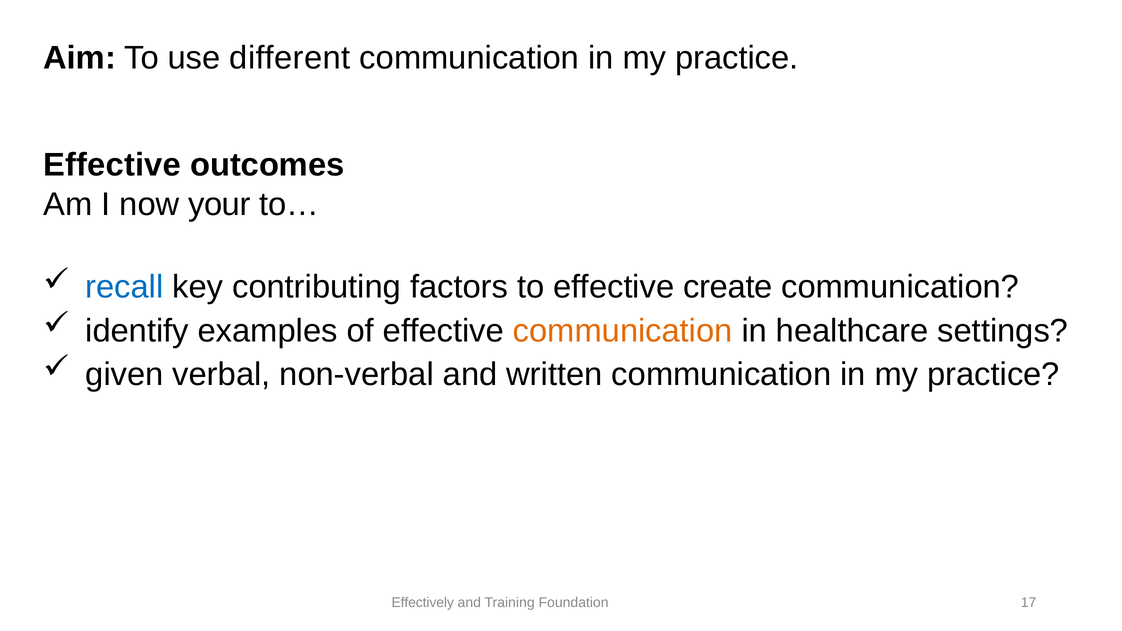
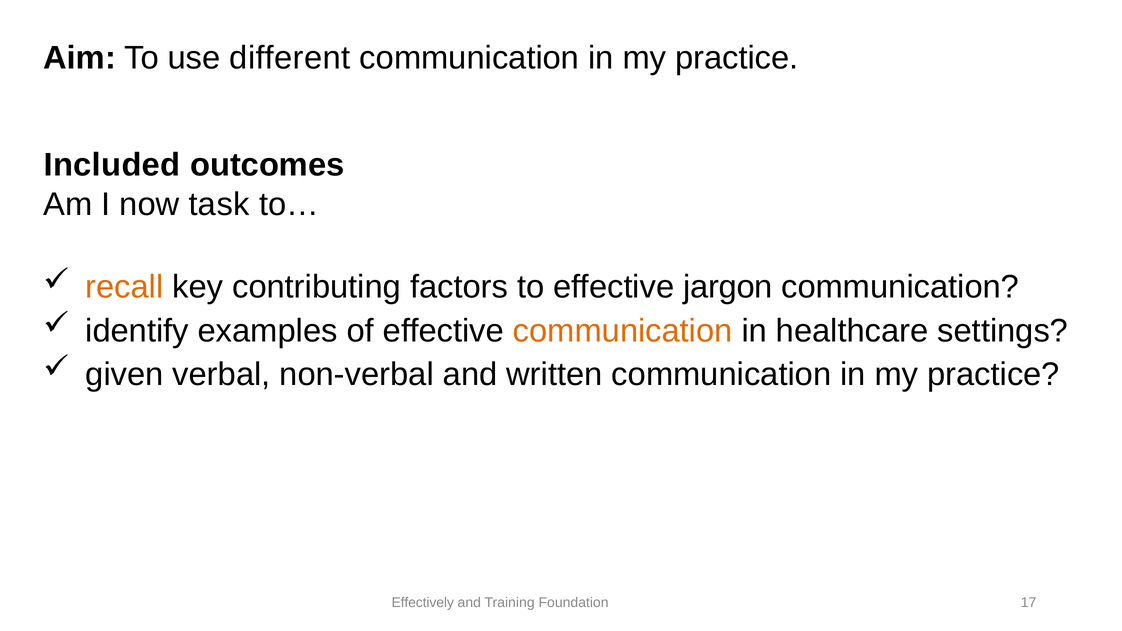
Effective at (112, 165): Effective -> Included
your: your -> task
recall colour: blue -> orange
create: create -> jargon
